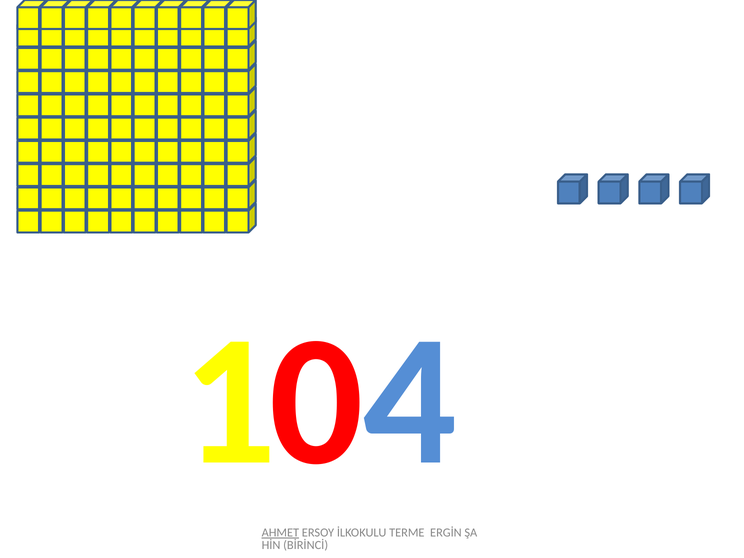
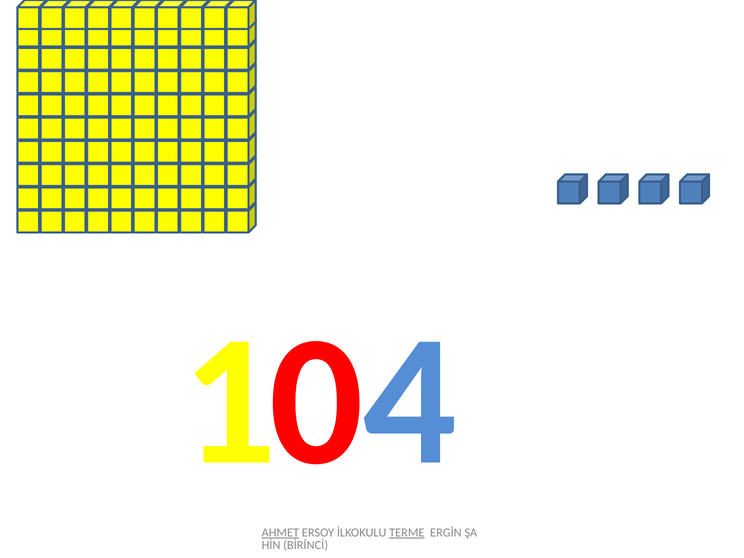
TERME underline: none -> present
